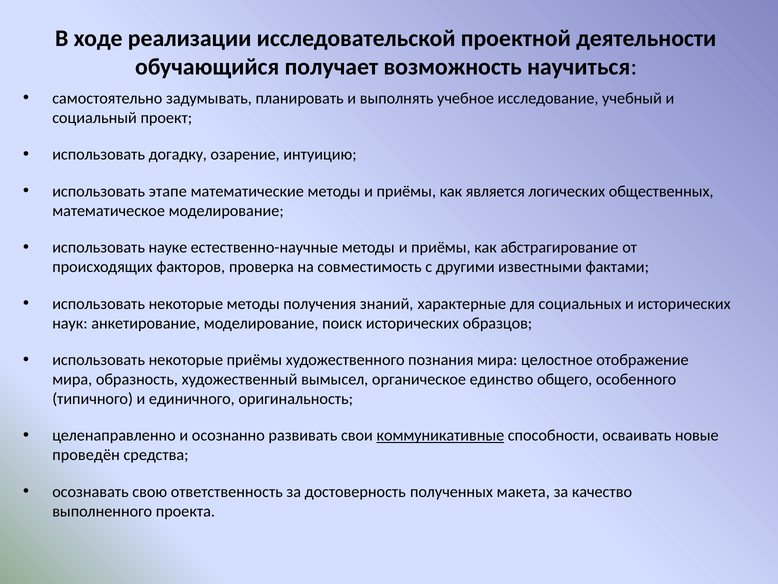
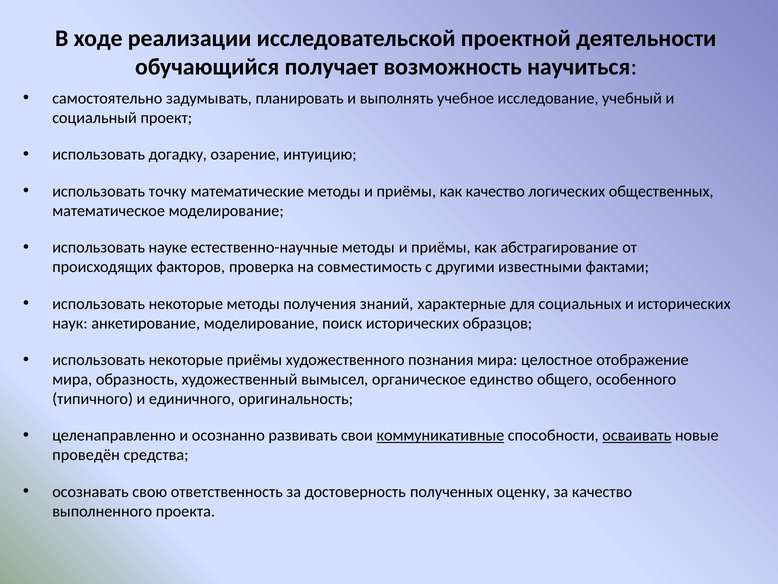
этапе: этапе -> точку
как является: является -> качество
осваивать underline: none -> present
макета: макета -> оценку
